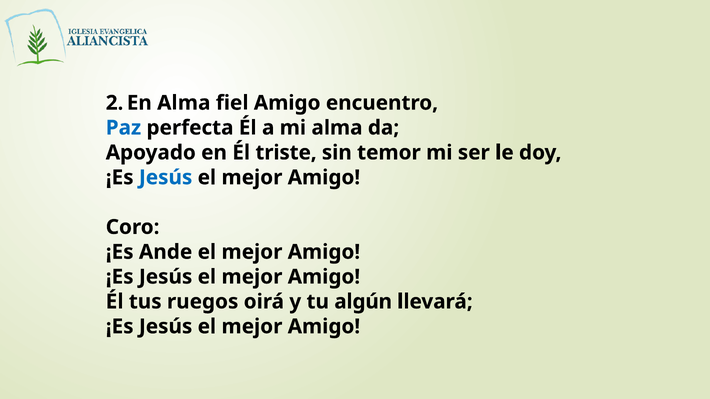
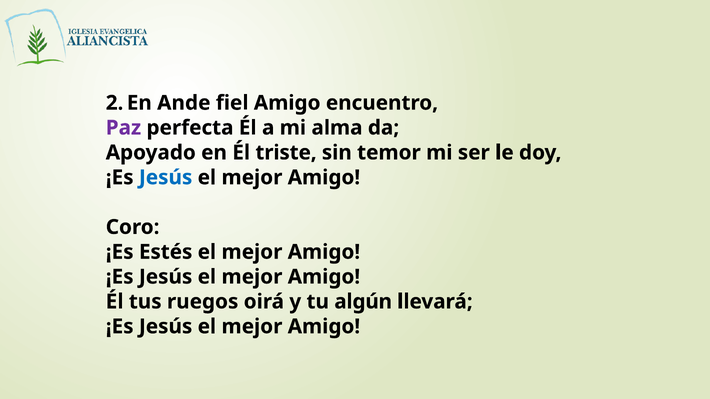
En Alma: Alma -> Ande
Paz colour: blue -> purple
Ande: Ande -> Estés
